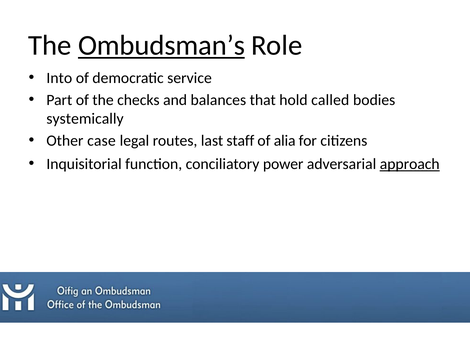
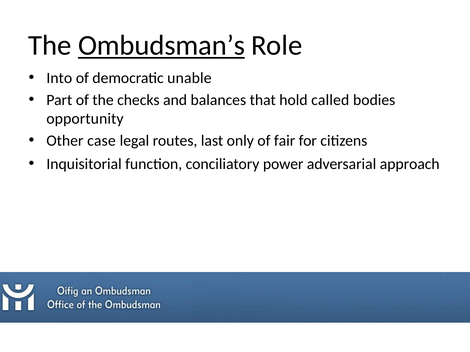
service: service -> unable
systemically: systemically -> opportunity
staff: staff -> only
alia: alia -> fair
approach underline: present -> none
